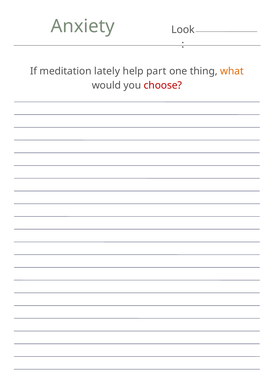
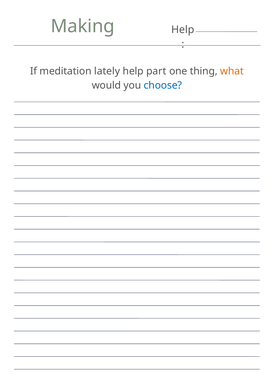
Anxiety: Anxiety -> Making
Look at (183, 30): Look -> Help
choose colour: red -> blue
